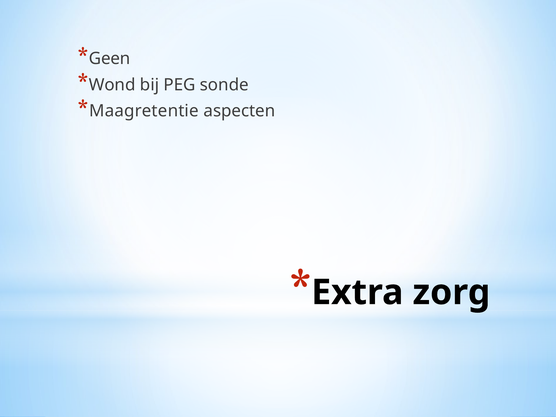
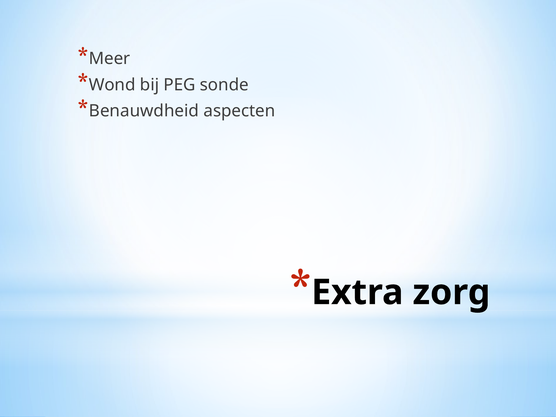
Geen: Geen -> Meer
Maagretentie: Maagretentie -> Benauwdheid
